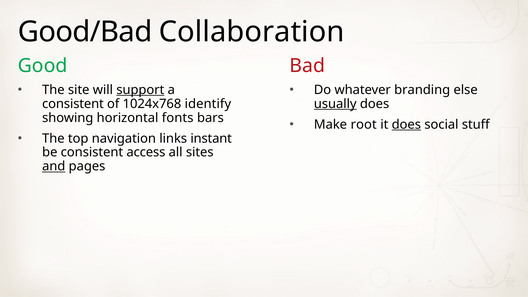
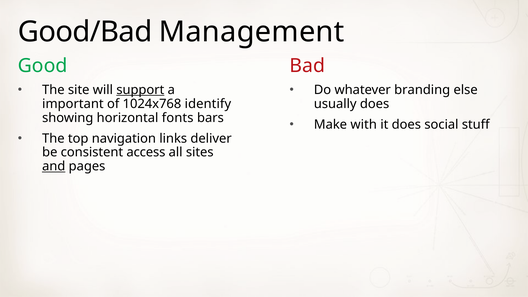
Collaboration: Collaboration -> Management
consistent at (73, 104): consistent -> important
usually underline: present -> none
root: root -> with
does at (406, 124) underline: present -> none
instant: instant -> deliver
